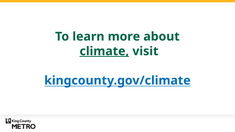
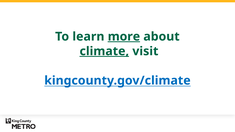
more underline: none -> present
